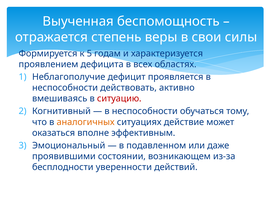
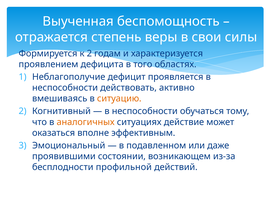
к 5: 5 -> 2
всех: всех -> того
ситуацию colour: red -> orange
уверенности: уверенности -> профильной
